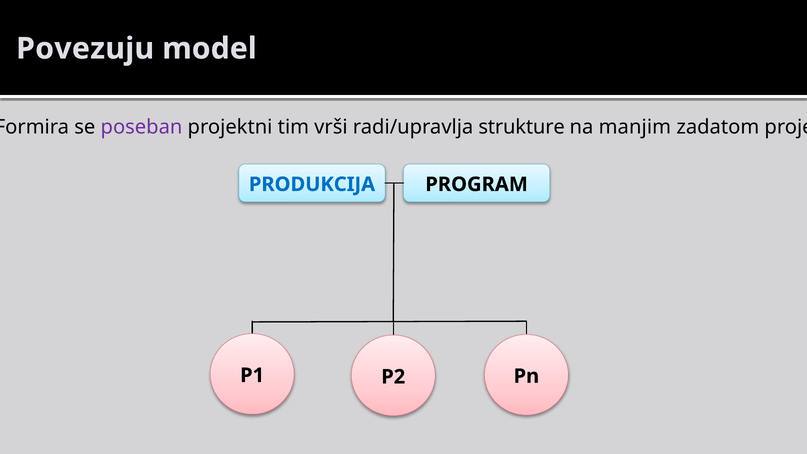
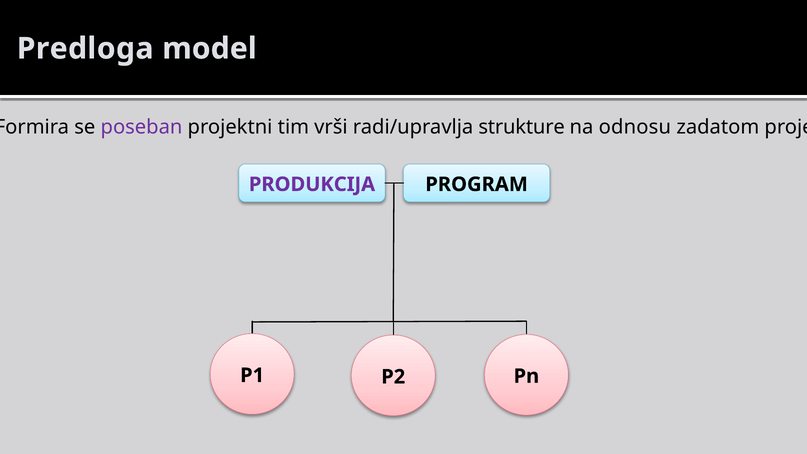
Povezuju: Povezuju -> Predloga
manjim: manjim -> odnosu
PRODUKCIJA colour: blue -> purple
